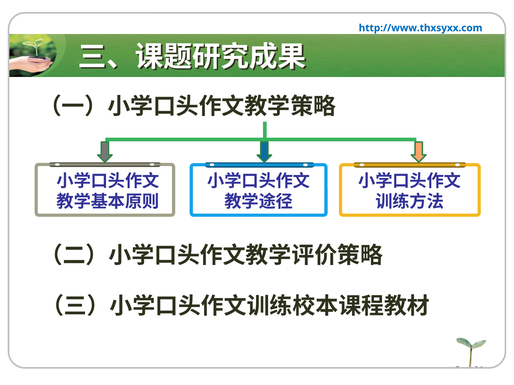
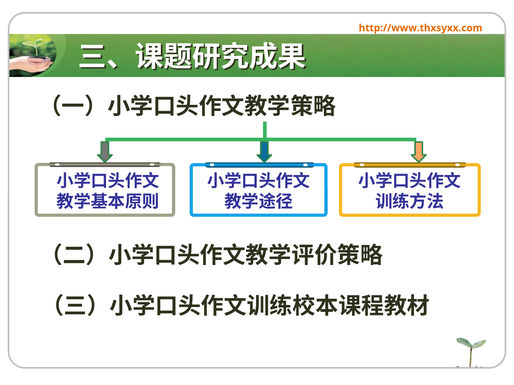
http://www.thxsyxx.com colour: blue -> orange
